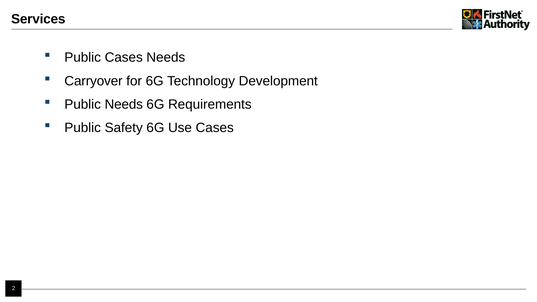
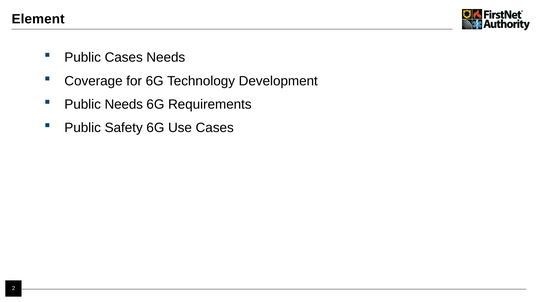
Services: Services -> Element
Carryover: Carryover -> Coverage
